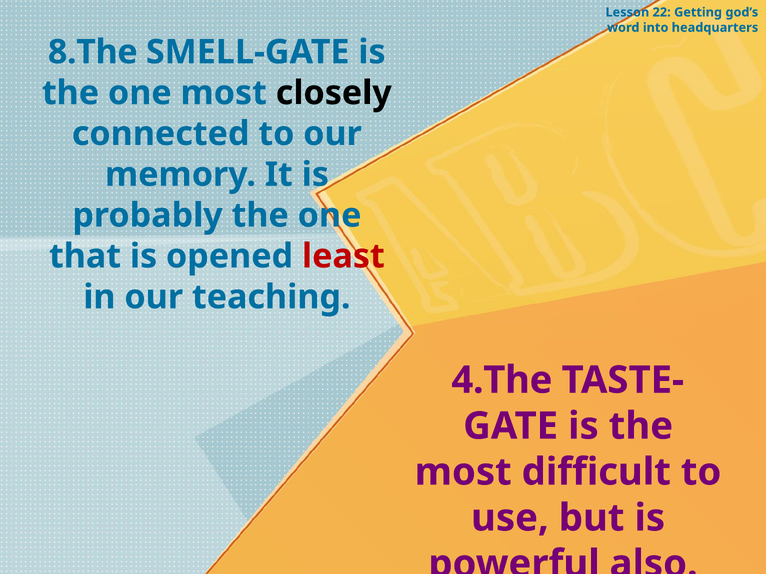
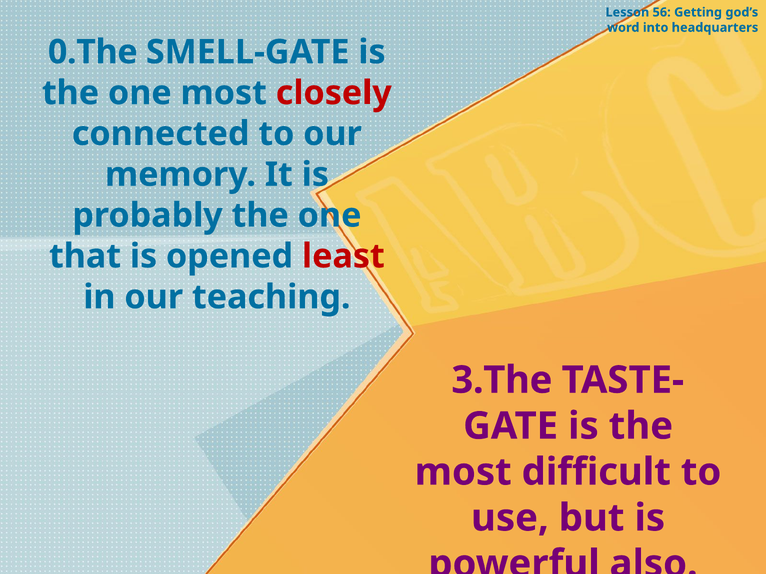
22: 22 -> 56
8.The: 8.The -> 0.The
closely colour: black -> red
4.The: 4.The -> 3.The
